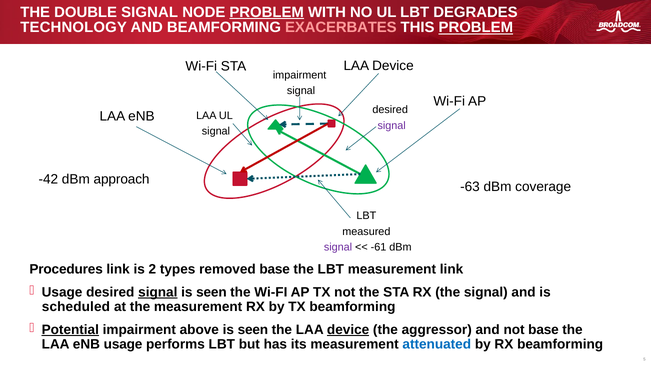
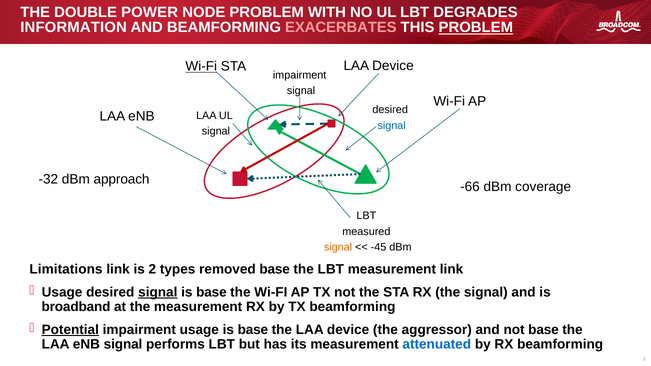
DOUBLE SIGNAL: SIGNAL -> POWER
PROBLEM at (267, 12) underline: present -> none
TECHNOLOGY: TECHNOLOGY -> INFORMATION
Wi-Fi at (201, 66) underline: none -> present
signal at (392, 126) colour: purple -> blue
-42: -42 -> -32
-63: -63 -> -66
signal at (338, 247) colour: purple -> orange
-61: -61 -> -45
Procedures: Procedures -> Limitations
seen at (211, 292): seen -> base
scheduled: scheduled -> broadband
impairment above: above -> usage
seen at (253, 330): seen -> base
device at (348, 330) underline: present -> none
eNB usage: usage -> signal
